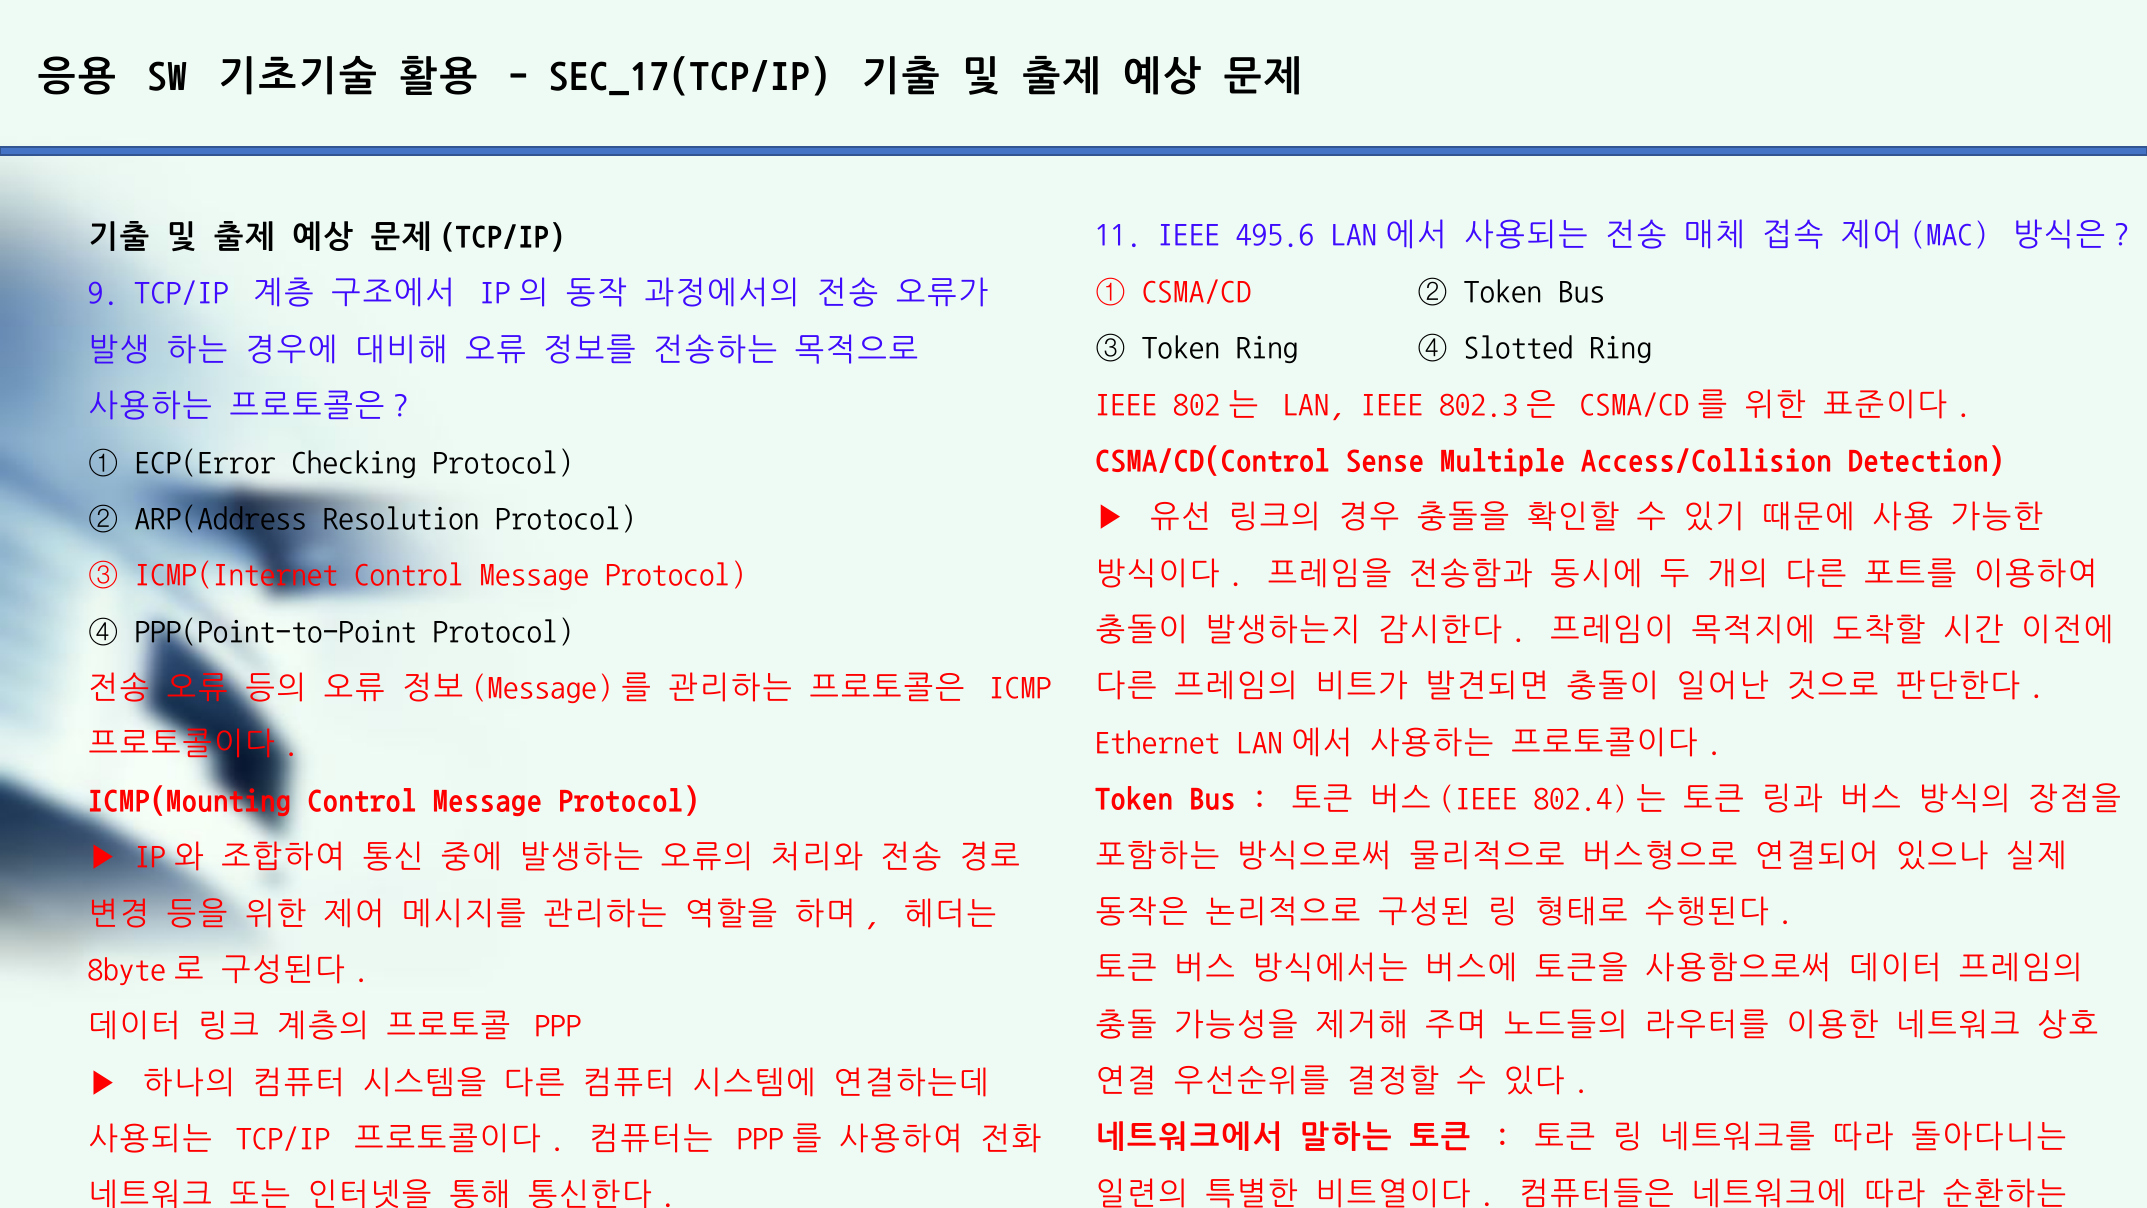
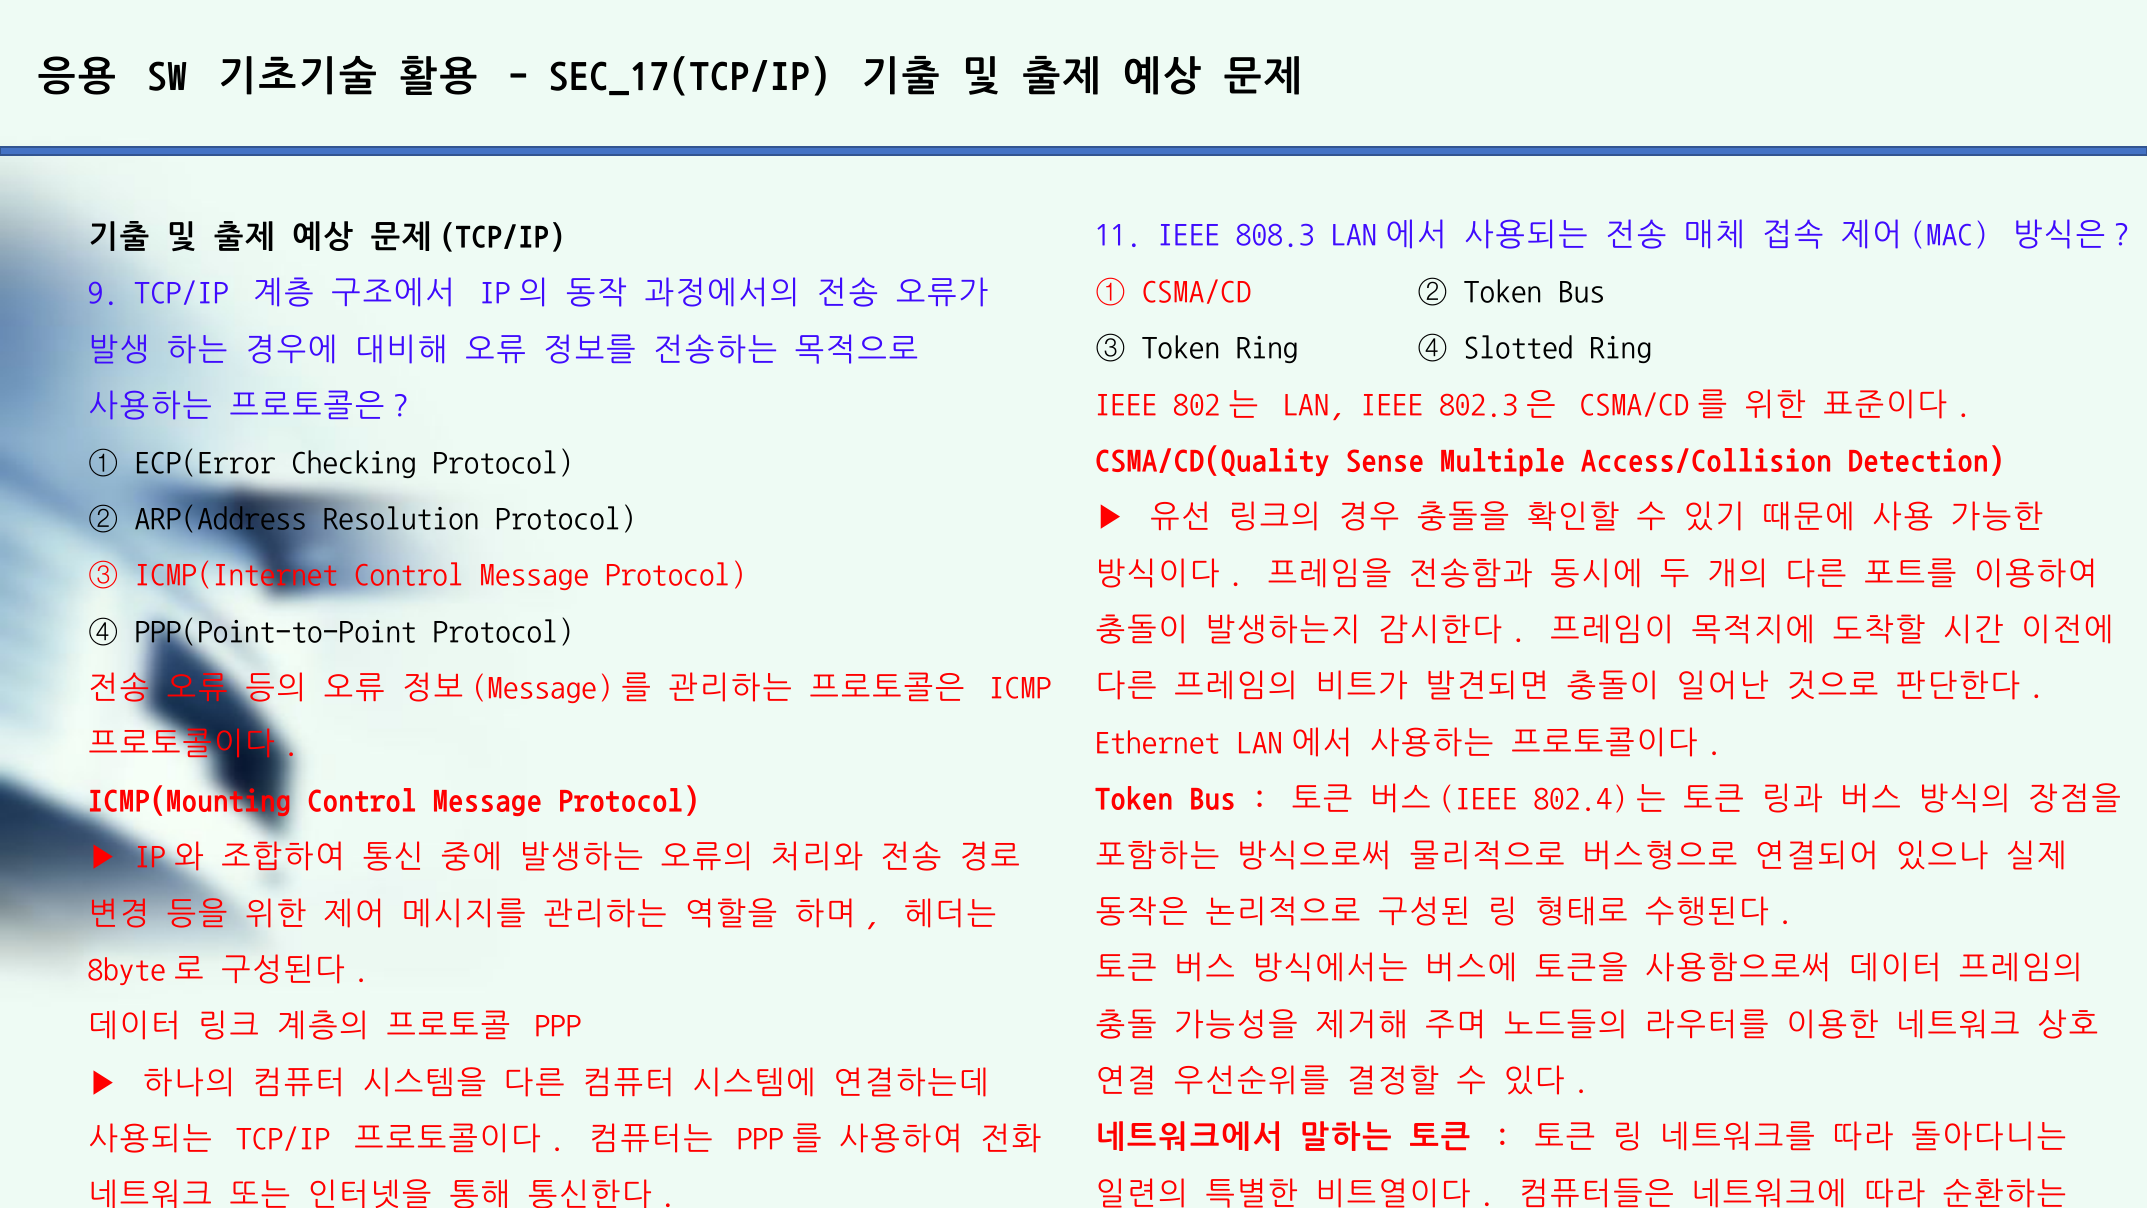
495.6: 495.6 -> 808.3
CSMA/CD(Control: CSMA/CD(Control -> CSMA/CD(Quality
